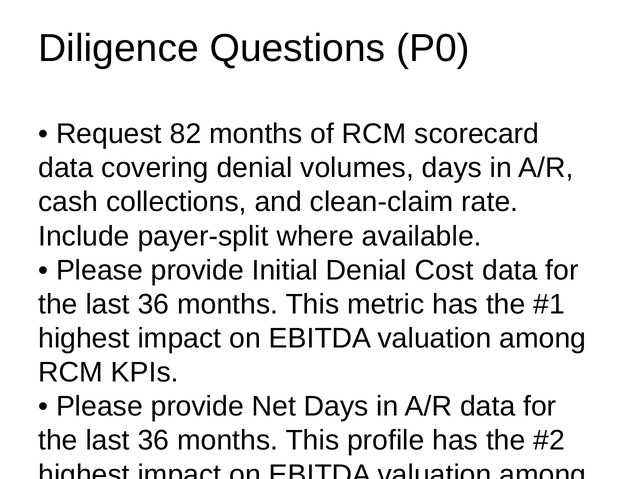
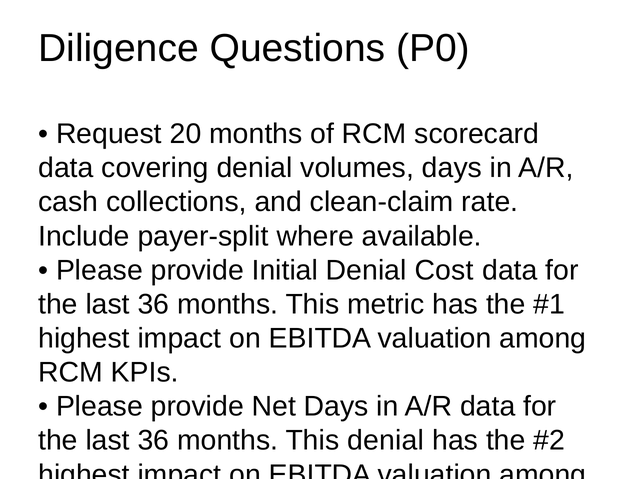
82: 82 -> 20
This profile: profile -> denial
